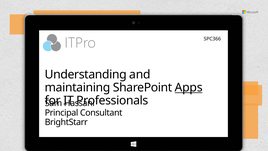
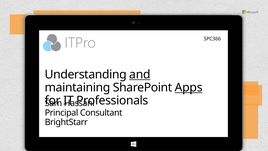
and underline: none -> present
